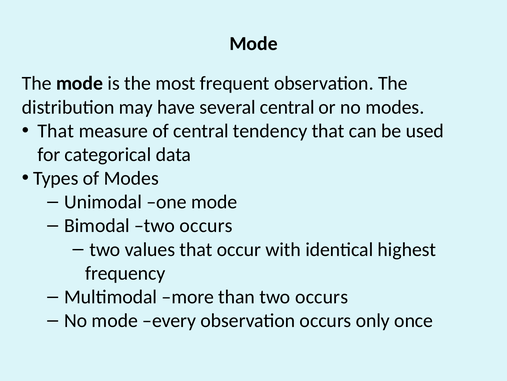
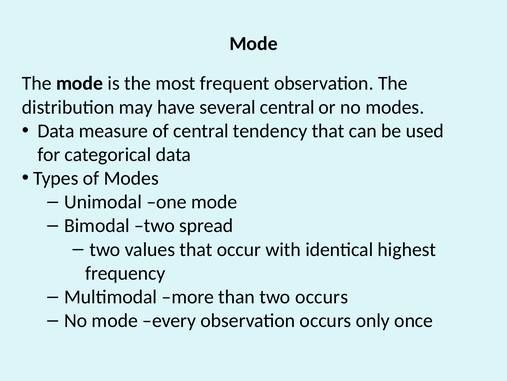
That at (56, 131): That -> Data
Bimodal two occurs: occurs -> spread
